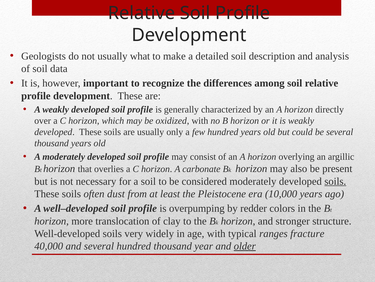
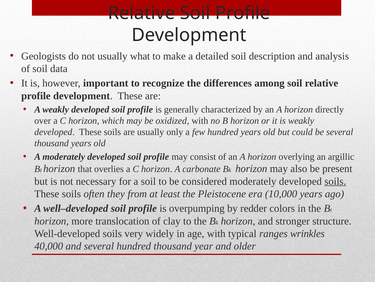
dust: dust -> they
fracture: fracture -> wrinkles
older underline: present -> none
